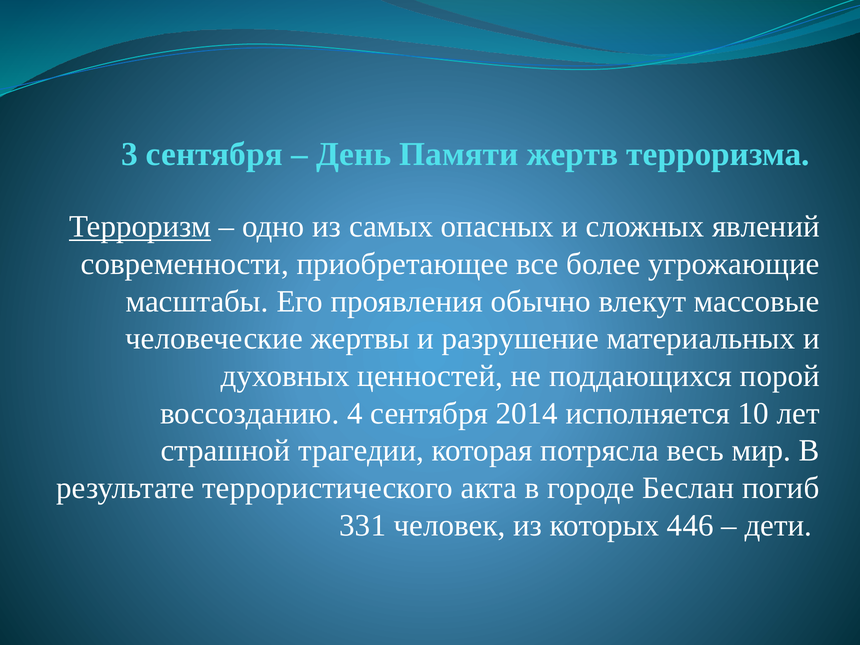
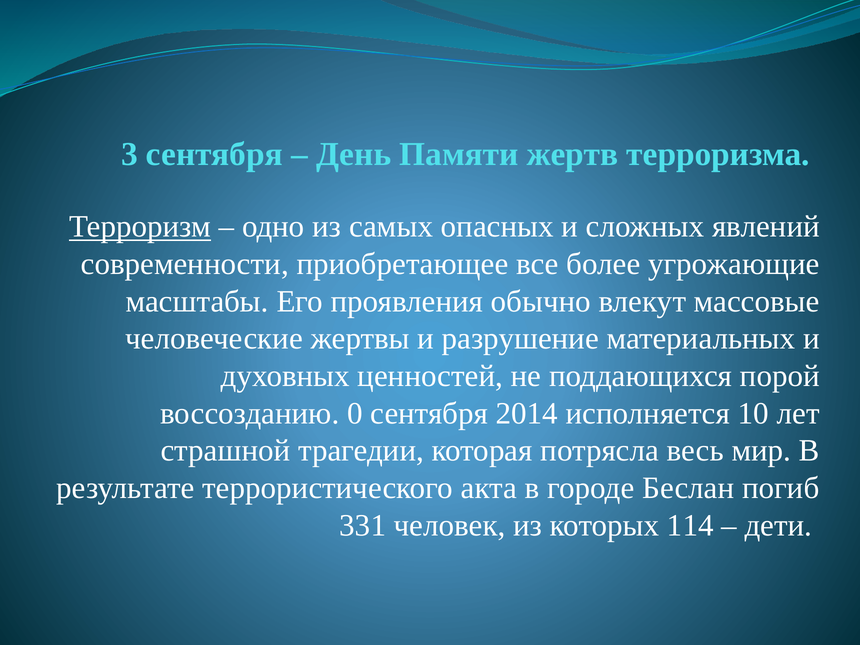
4: 4 -> 0
446: 446 -> 114
